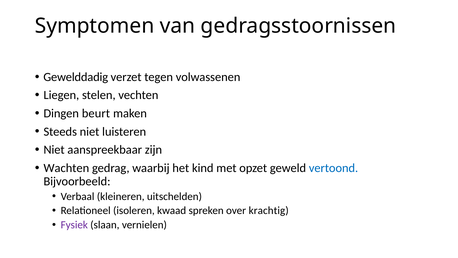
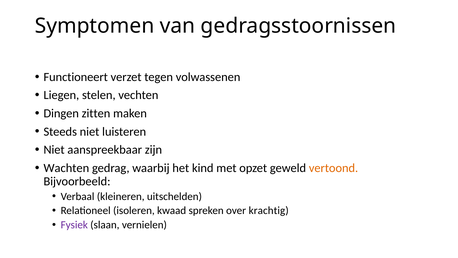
Gewelddadig: Gewelddadig -> Functioneert
beurt: beurt -> zitten
vertoond colour: blue -> orange
